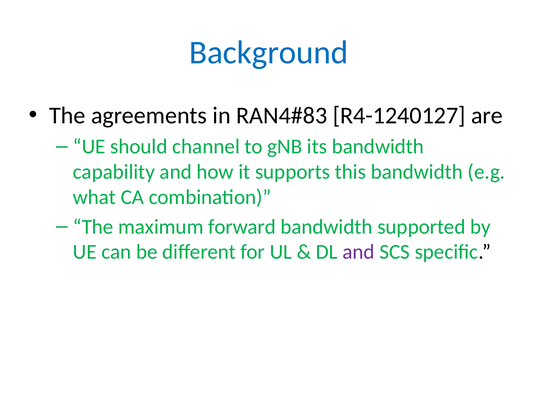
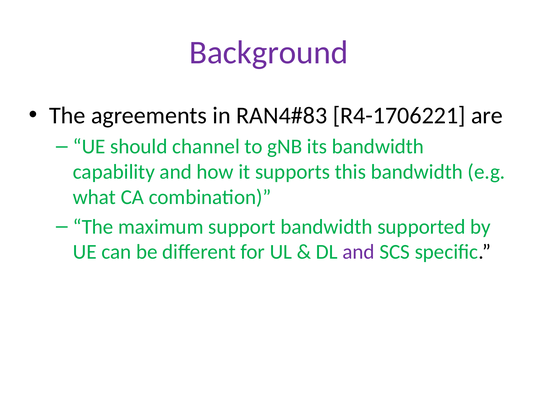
Background colour: blue -> purple
R4-1240127: R4-1240127 -> R4-1706221
forward: forward -> support
